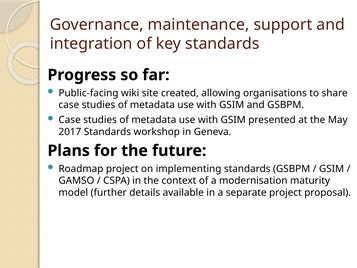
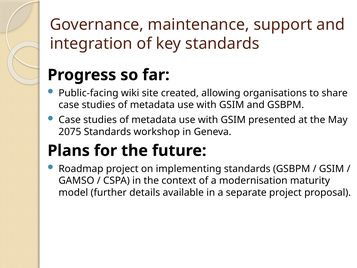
2017: 2017 -> 2075
